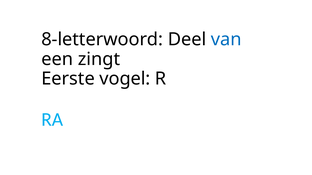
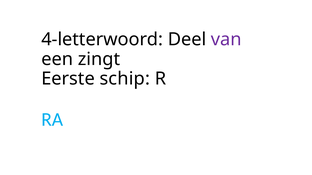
8-letterwoord: 8-letterwoord -> 4-letterwoord
van colour: blue -> purple
vogel: vogel -> schip
